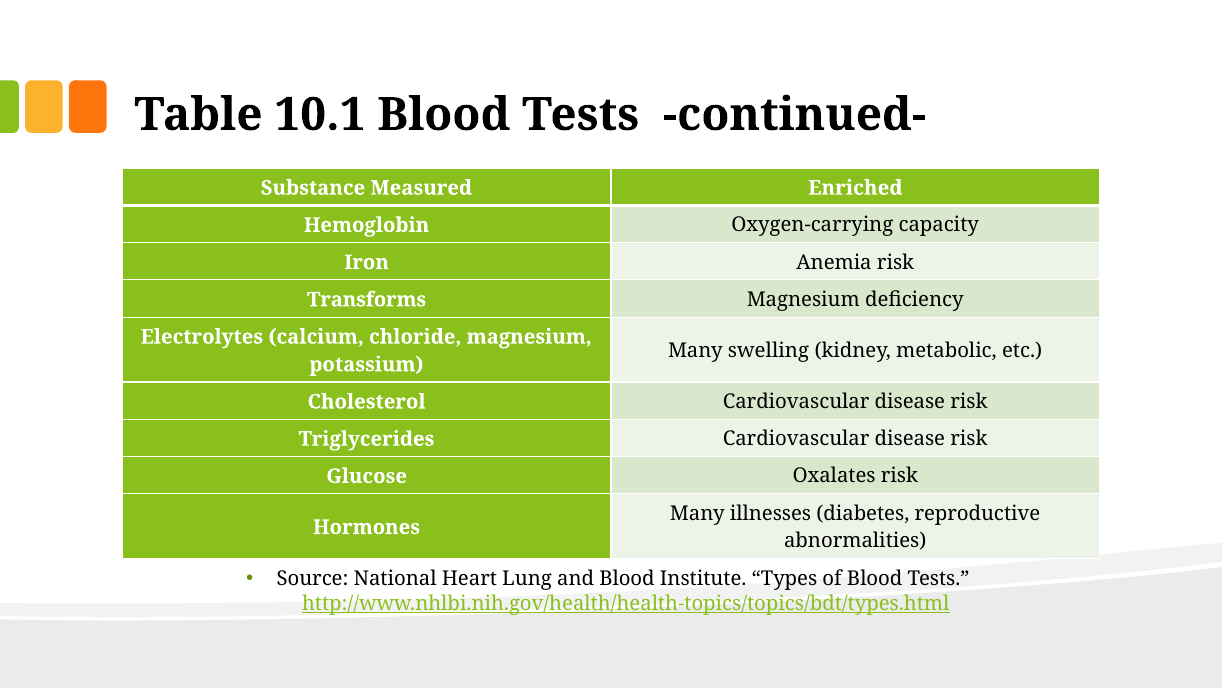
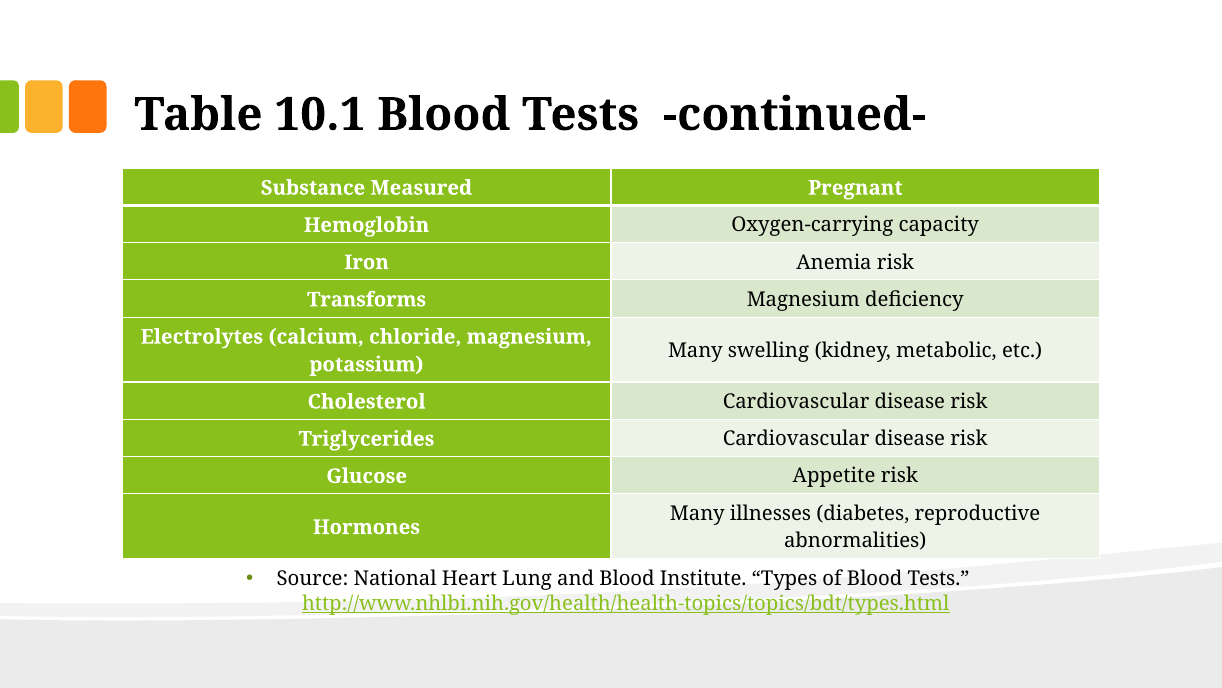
Enriched: Enriched -> Pregnant
Oxalates: Oxalates -> Appetite
